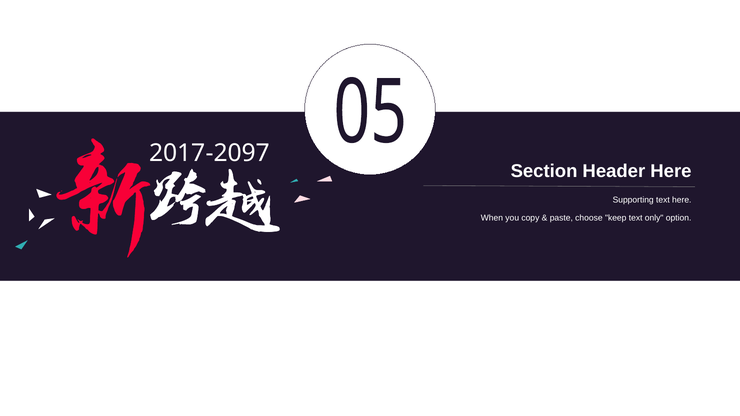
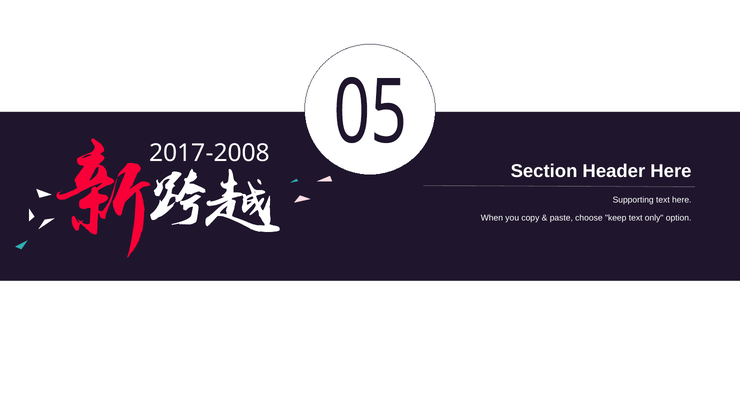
2017-2097: 2017-2097 -> 2017-2008
